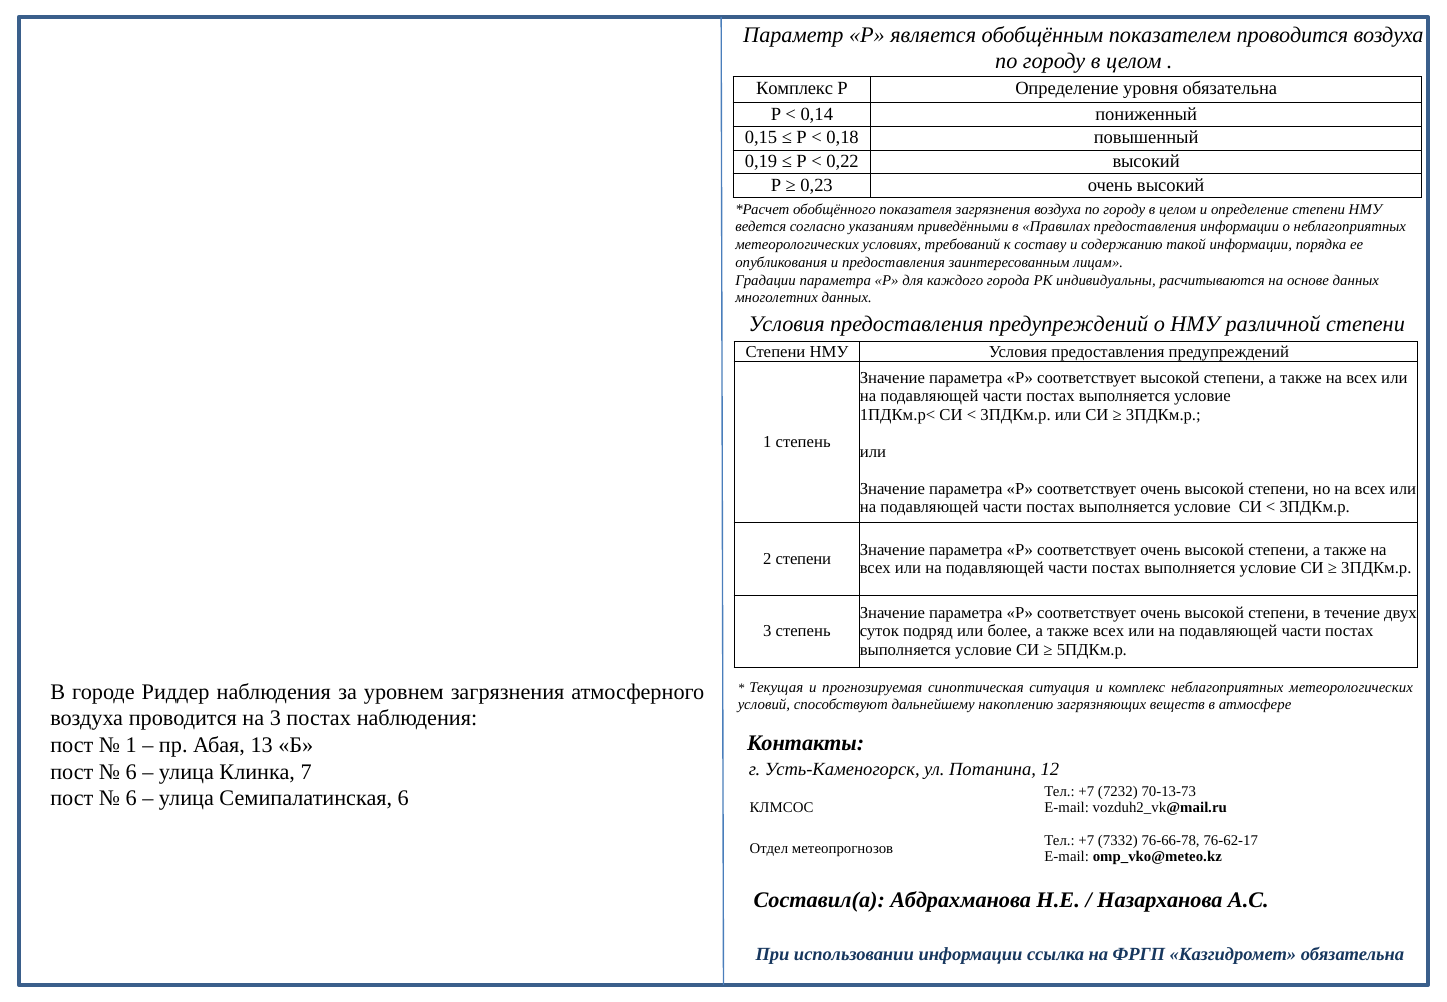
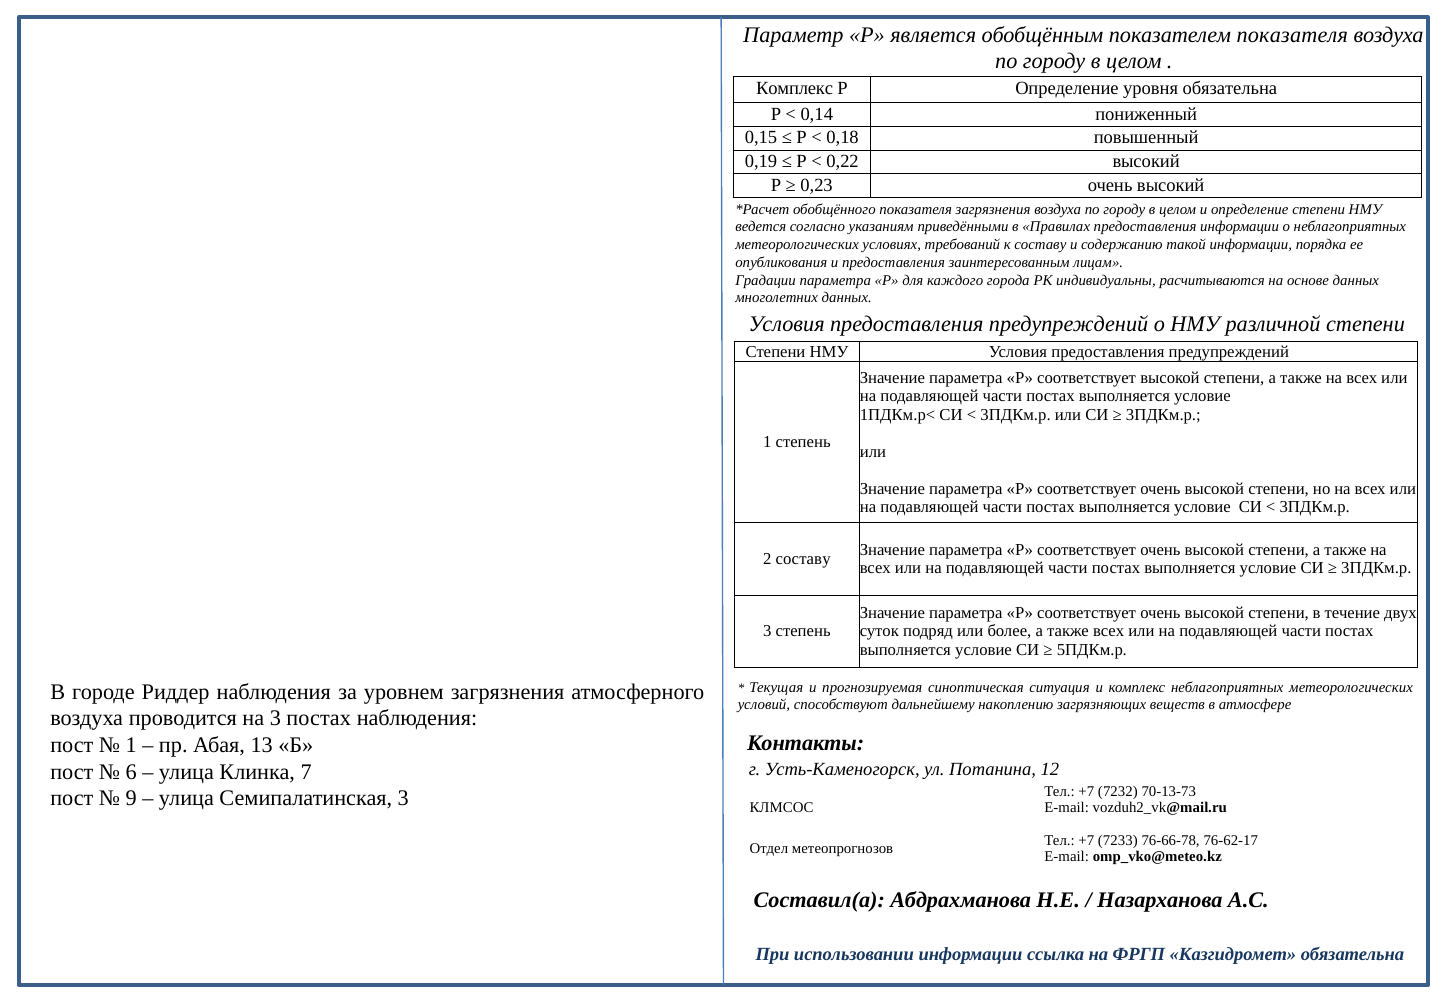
показателем проводится: проводится -> показателя
2 степени: степени -> составу
6 at (131, 798): 6 -> 9
Семипалатинская 6: 6 -> 3
7332: 7332 -> 7233
